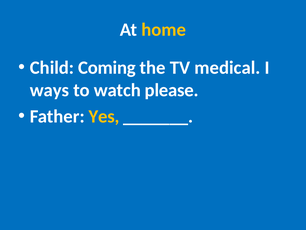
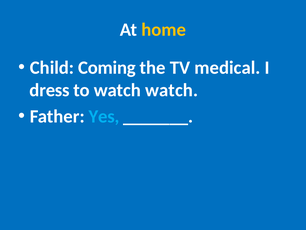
ways: ways -> dress
watch please: please -> watch
Yes colour: yellow -> light blue
